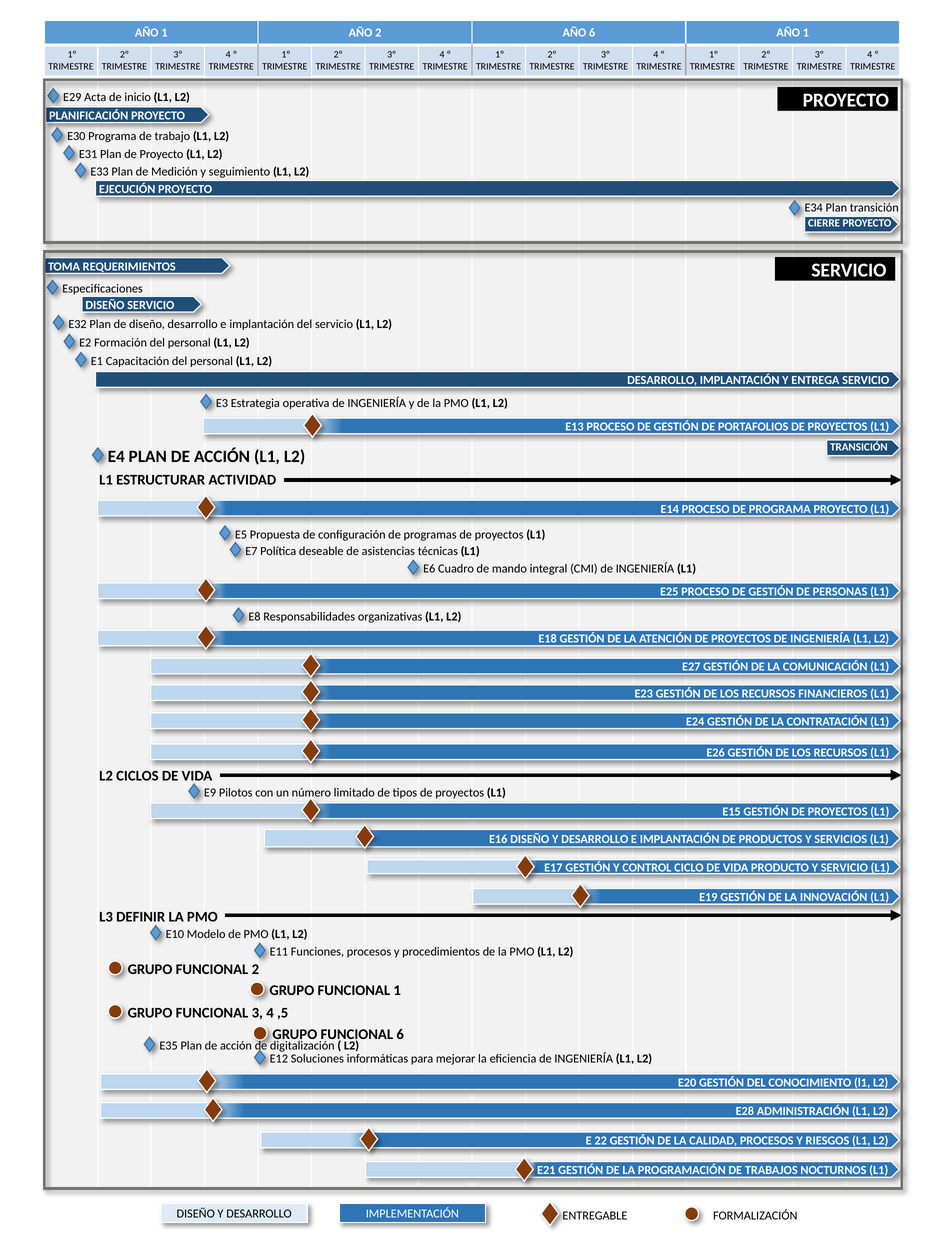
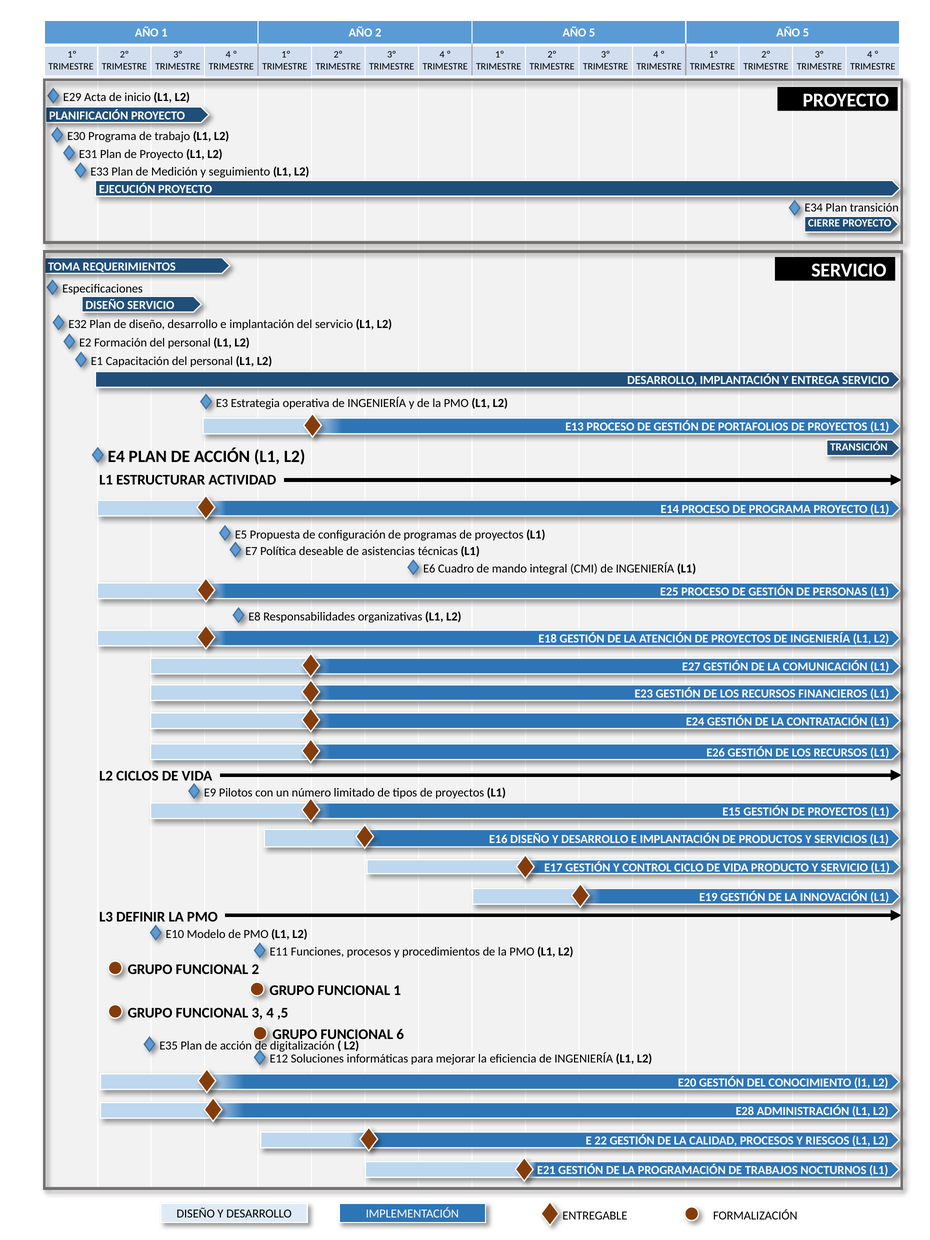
2 AÑO 6: 6 -> 5
1 at (806, 33): 1 -> 5
